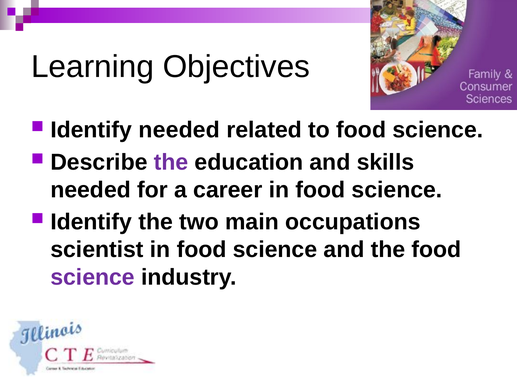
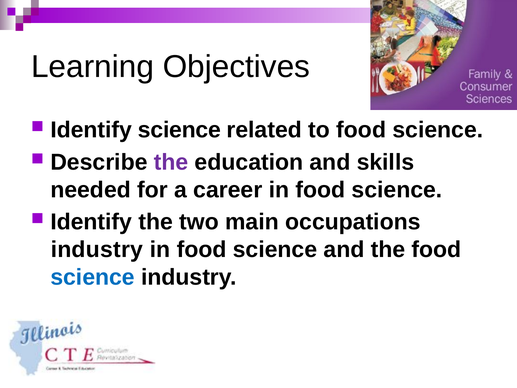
Identify needed: needed -> science
scientist at (97, 250): scientist -> industry
science at (93, 277) colour: purple -> blue
